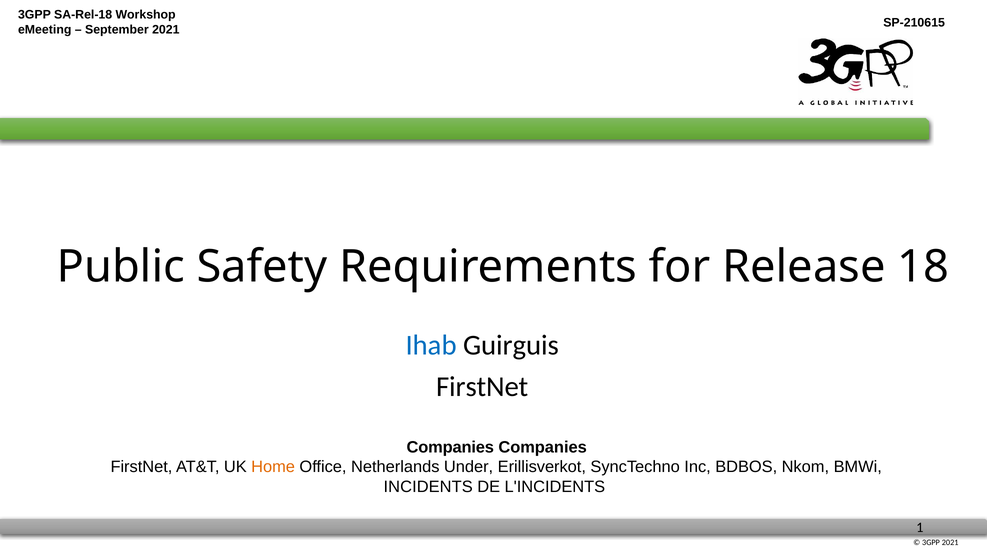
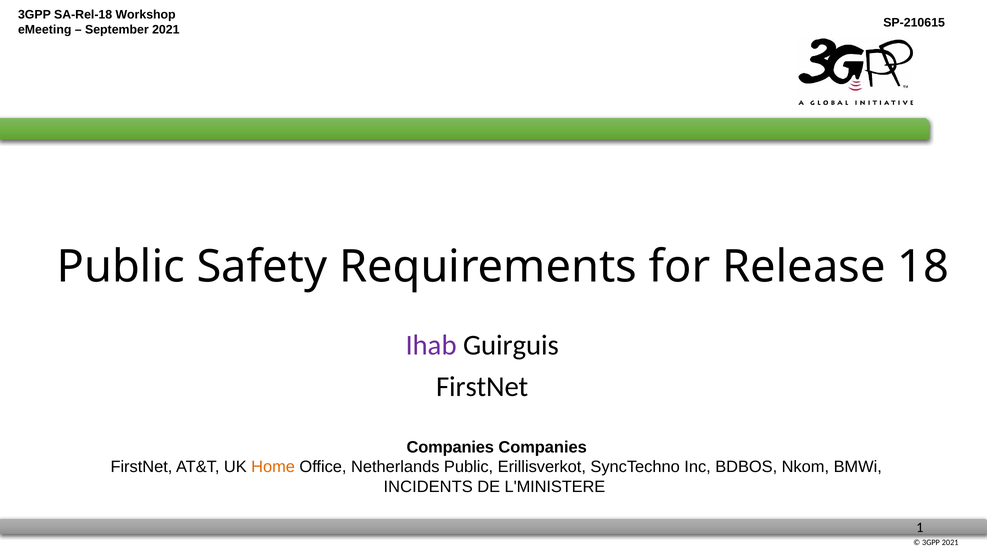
Ihab colour: blue -> purple
Netherlands Under: Under -> Public
L'INCIDENTS: L'INCIDENTS -> L'MINISTERE
